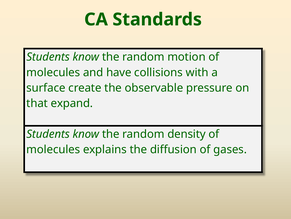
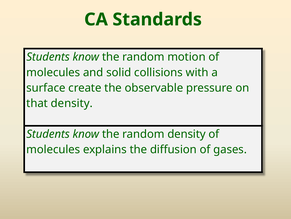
have: have -> solid
that expand: expand -> density
